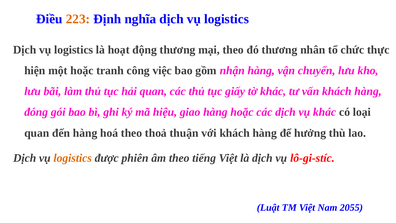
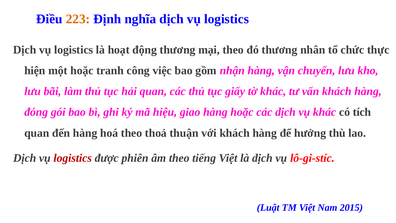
loại: loại -> tích
logistics at (73, 158) colour: orange -> red
2055: 2055 -> 2015
